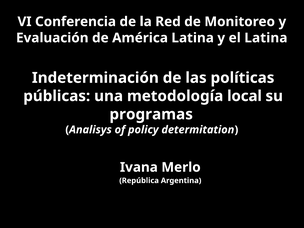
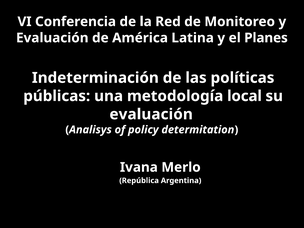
el Latina: Latina -> Planes
programas at (151, 114): programas -> evaluación
